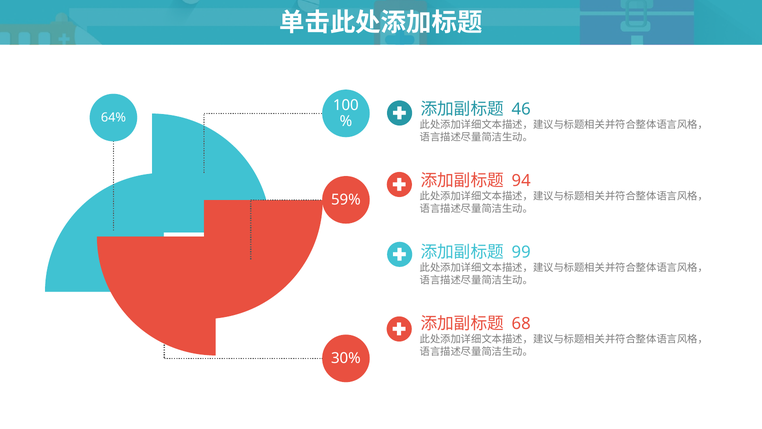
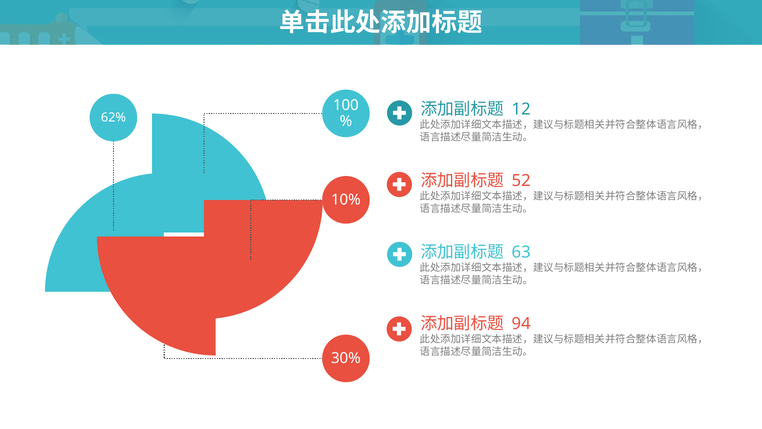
46: 46 -> 12
64%: 64% -> 62%
94: 94 -> 52
59%: 59% -> 10%
99: 99 -> 63
68: 68 -> 94
